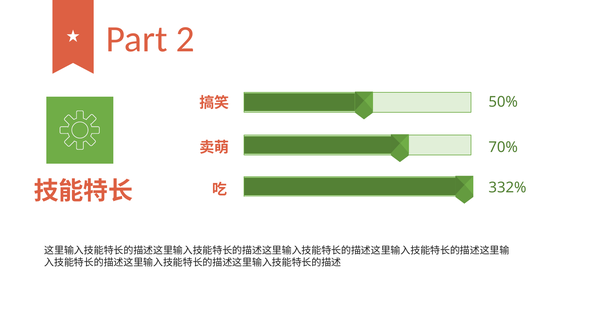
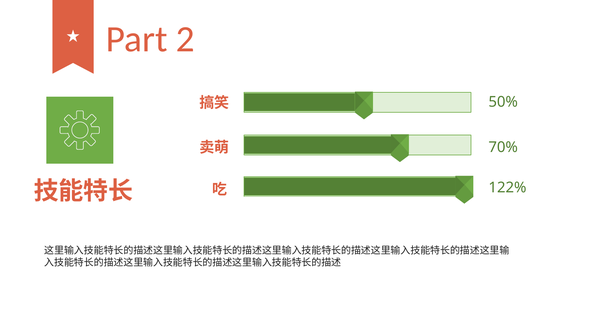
332%: 332% -> 122%
